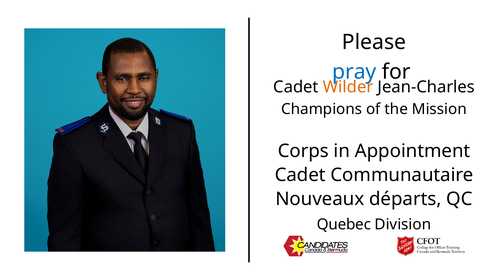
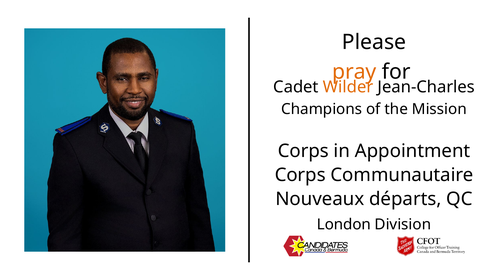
pray colour: blue -> orange
Cadet at (300, 175): Cadet -> Corps
Quebec: Quebec -> London
